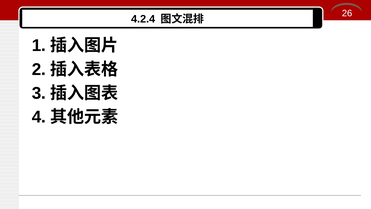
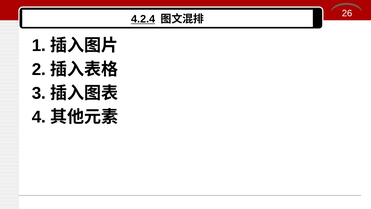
4.2.4 underline: none -> present
